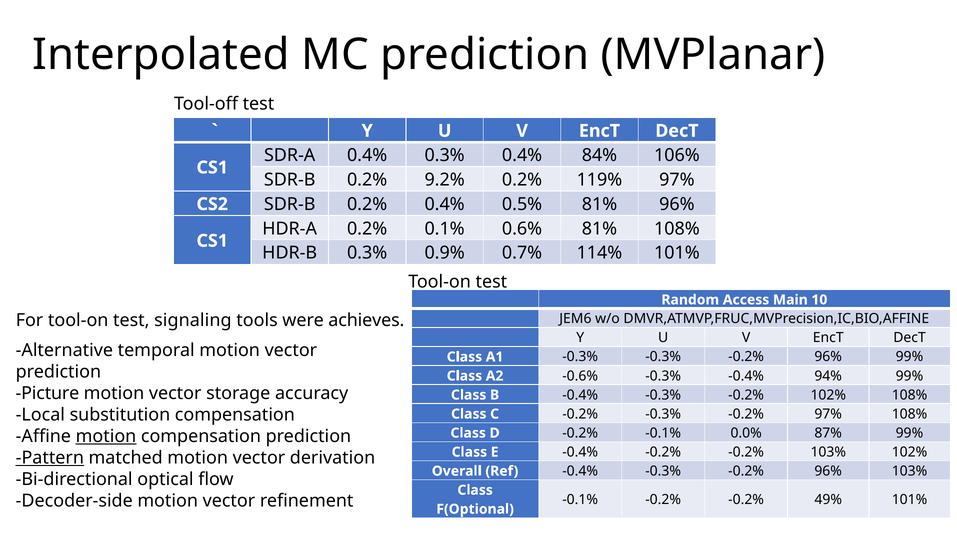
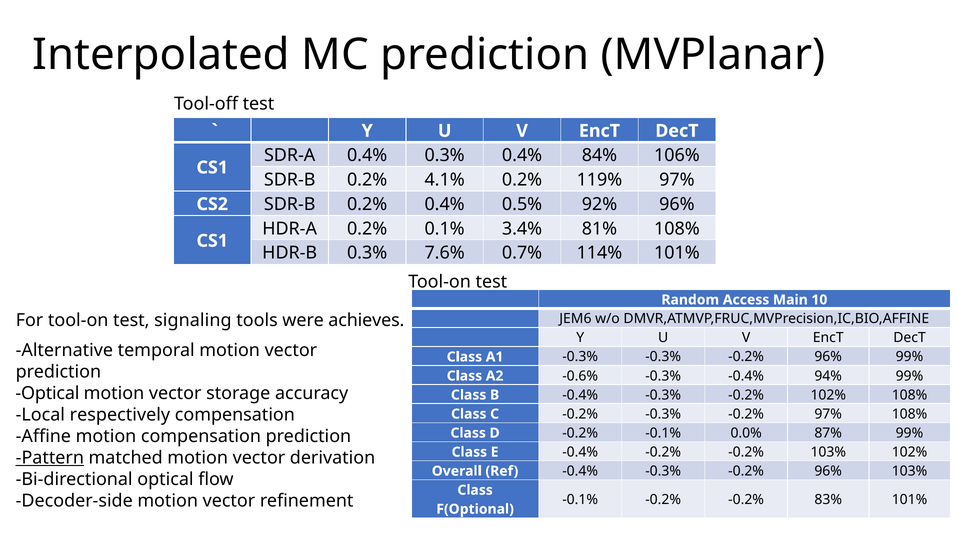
9.2%: 9.2% -> 4.1%
0.5% 81%: 81% -> 92%
0.6%: 0.6% -> 3.4%
0.9%: 0.9% -> 7.6%
Picture at (47, 394): Picture -> Optical
substitution: substitution -> respectively
motion at (106, 437) underline: present -> none
49%: 49% -> 83%
